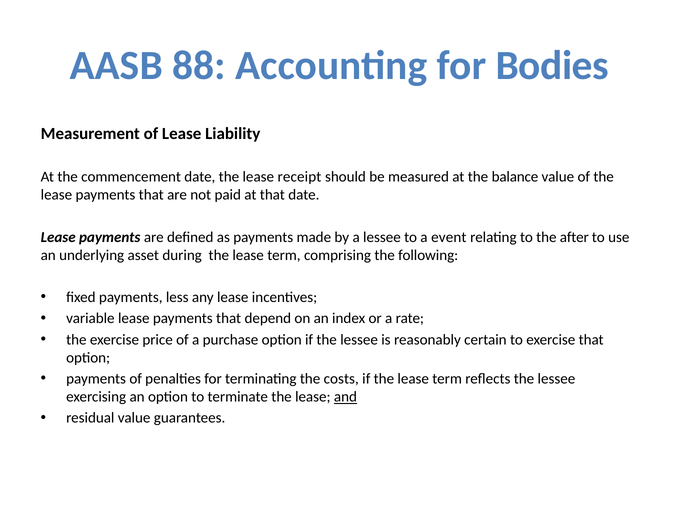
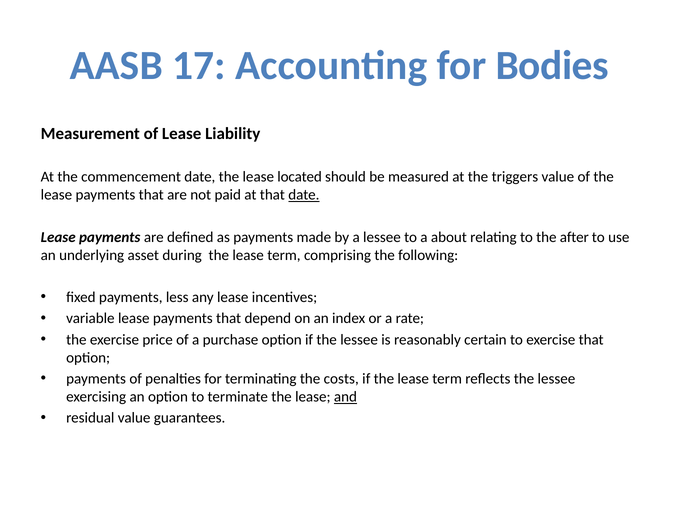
88: 88 -> 17
receipt: receipt -> located
balance: balance -> triggers
date at (304, 195) underline: none -> present
event: event -> about
